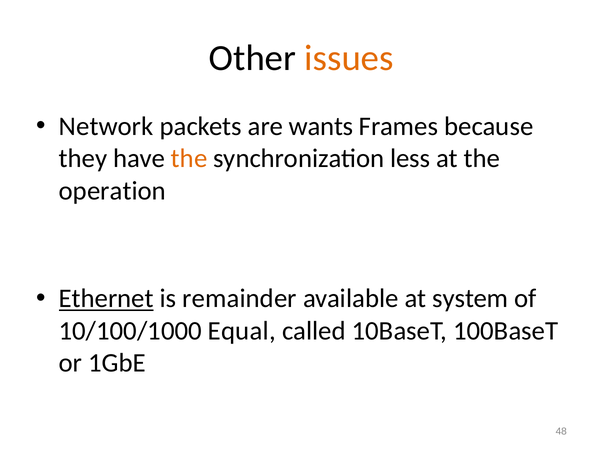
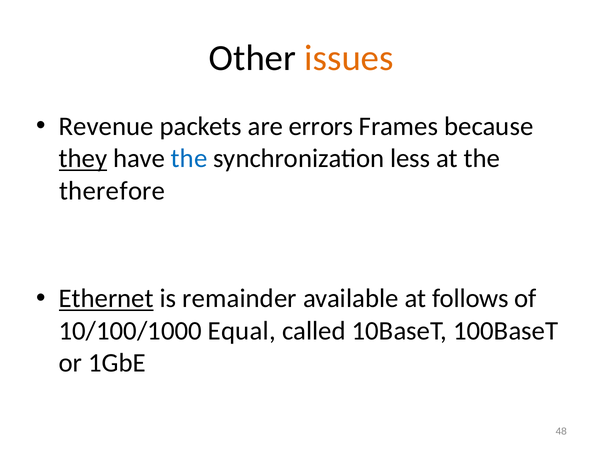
Network: Network -> Revenue
wants: wants -> errors
they underline: none -> present
the at (189, 159) colour: orange -> blue
operation: operation -> therefore
system: system -> follows
